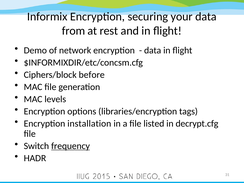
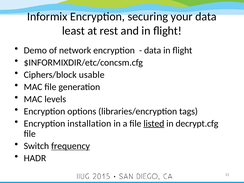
from: from -> least
before: before -> usable
listed underline: none -> present
